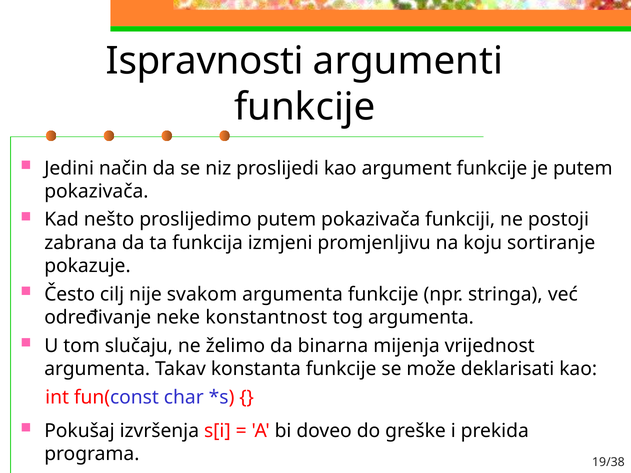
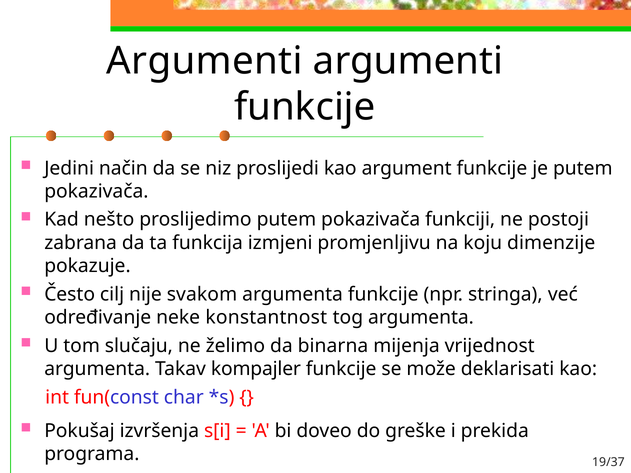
Ispravnosti at (205, 61): Ispravnosti -> Argumenti
sortiranje: sortiranje -> dimenzije
konstanta: konstanta -> kompajler
19/38: 19/38 -> 19/37
